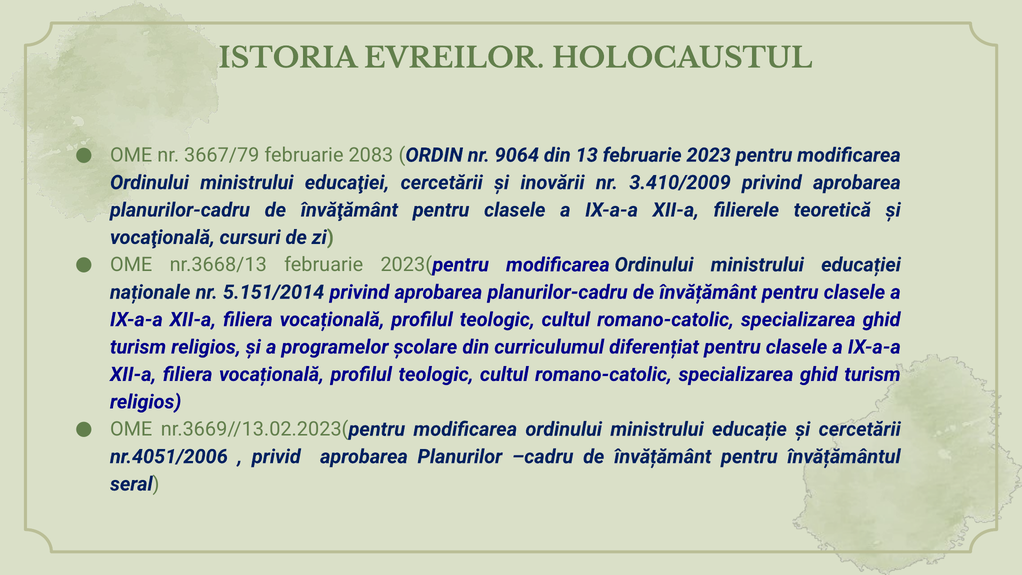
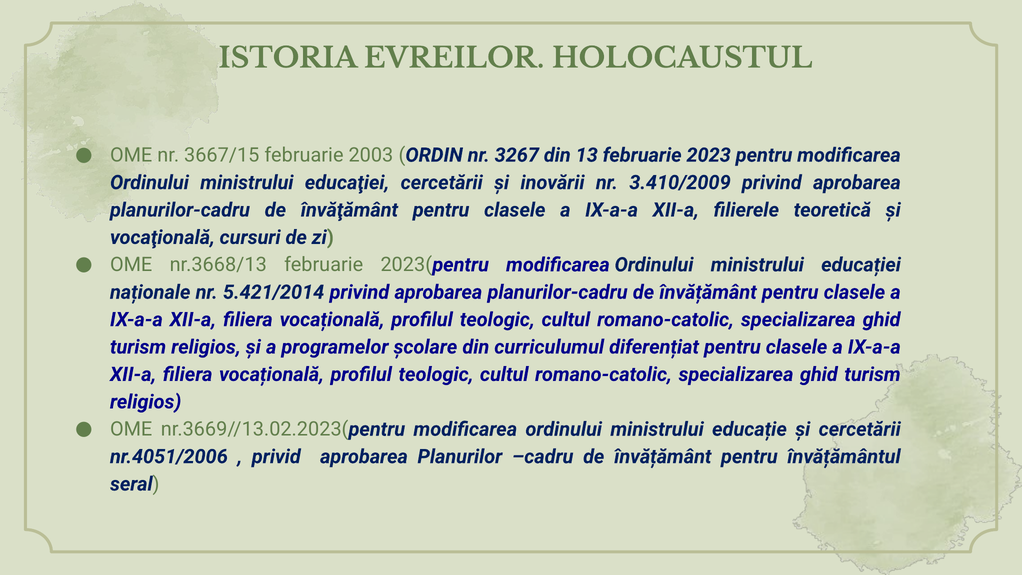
3667/79: 3667/79 -> 3667/15
2083: 2083 -> 2003
9064: 9064 -> 3267
5.151/2014: 5.151/2014 -> 5.421/2014
